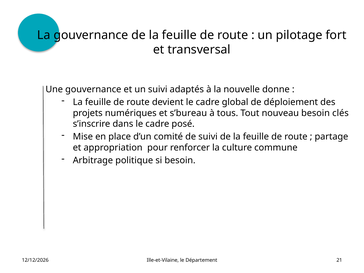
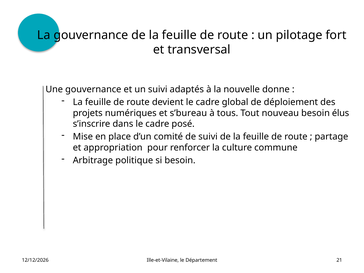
clés: clés -> élus
